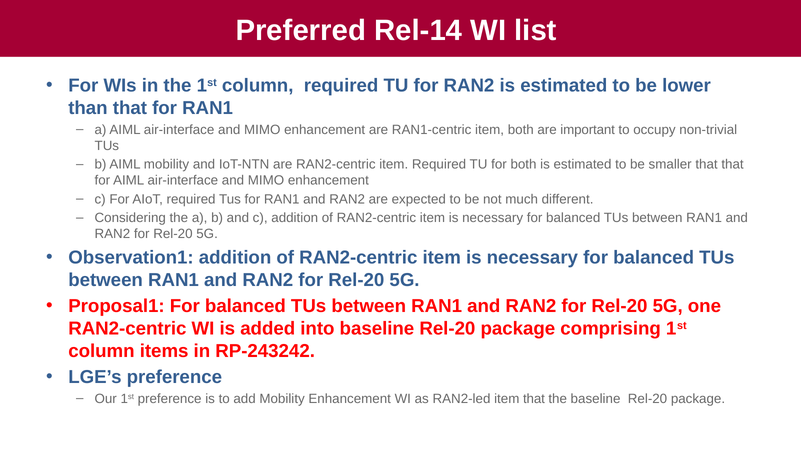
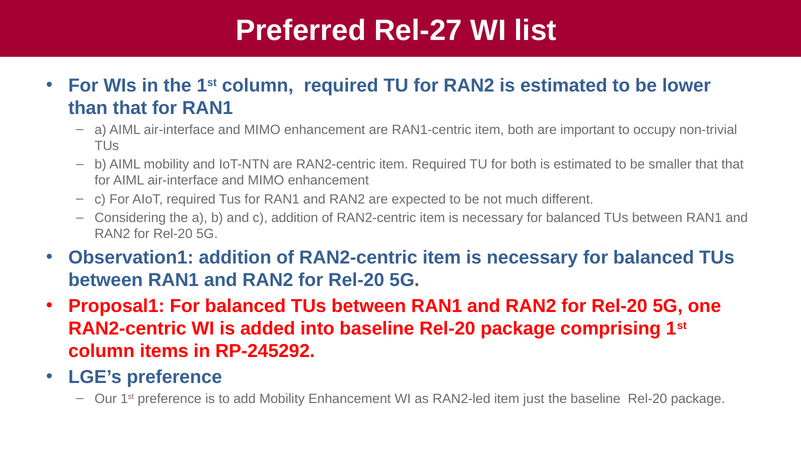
Rel-14: Rel-14 -> Rel-27
RP-243242: RP-243242 -> RP-245292
item that: that -> just
